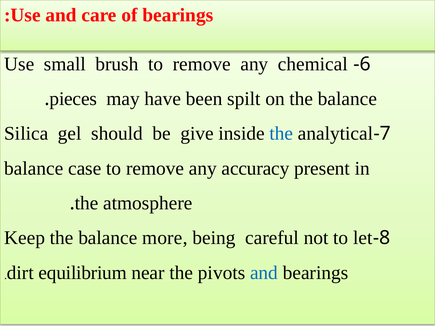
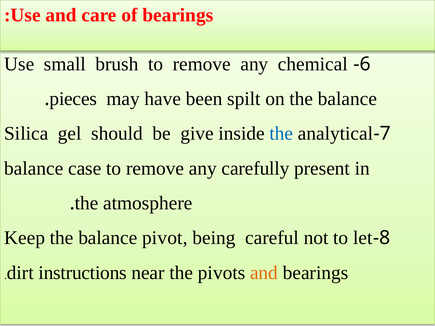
accuracy: accuracy -> carefully
more: more -> pivot
equilibrium: equilibrium -> instructions
and at (264, 273) colour: blue -> orange
